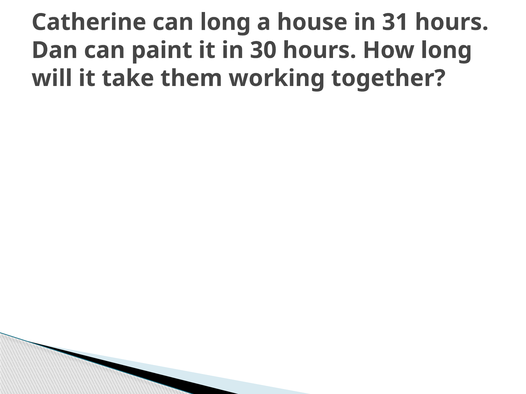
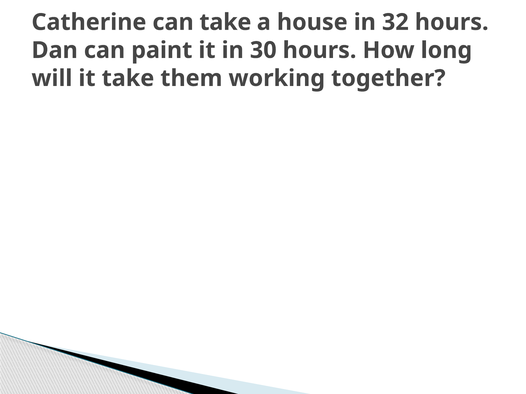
can long: long -> take
31: 31 -> 32
